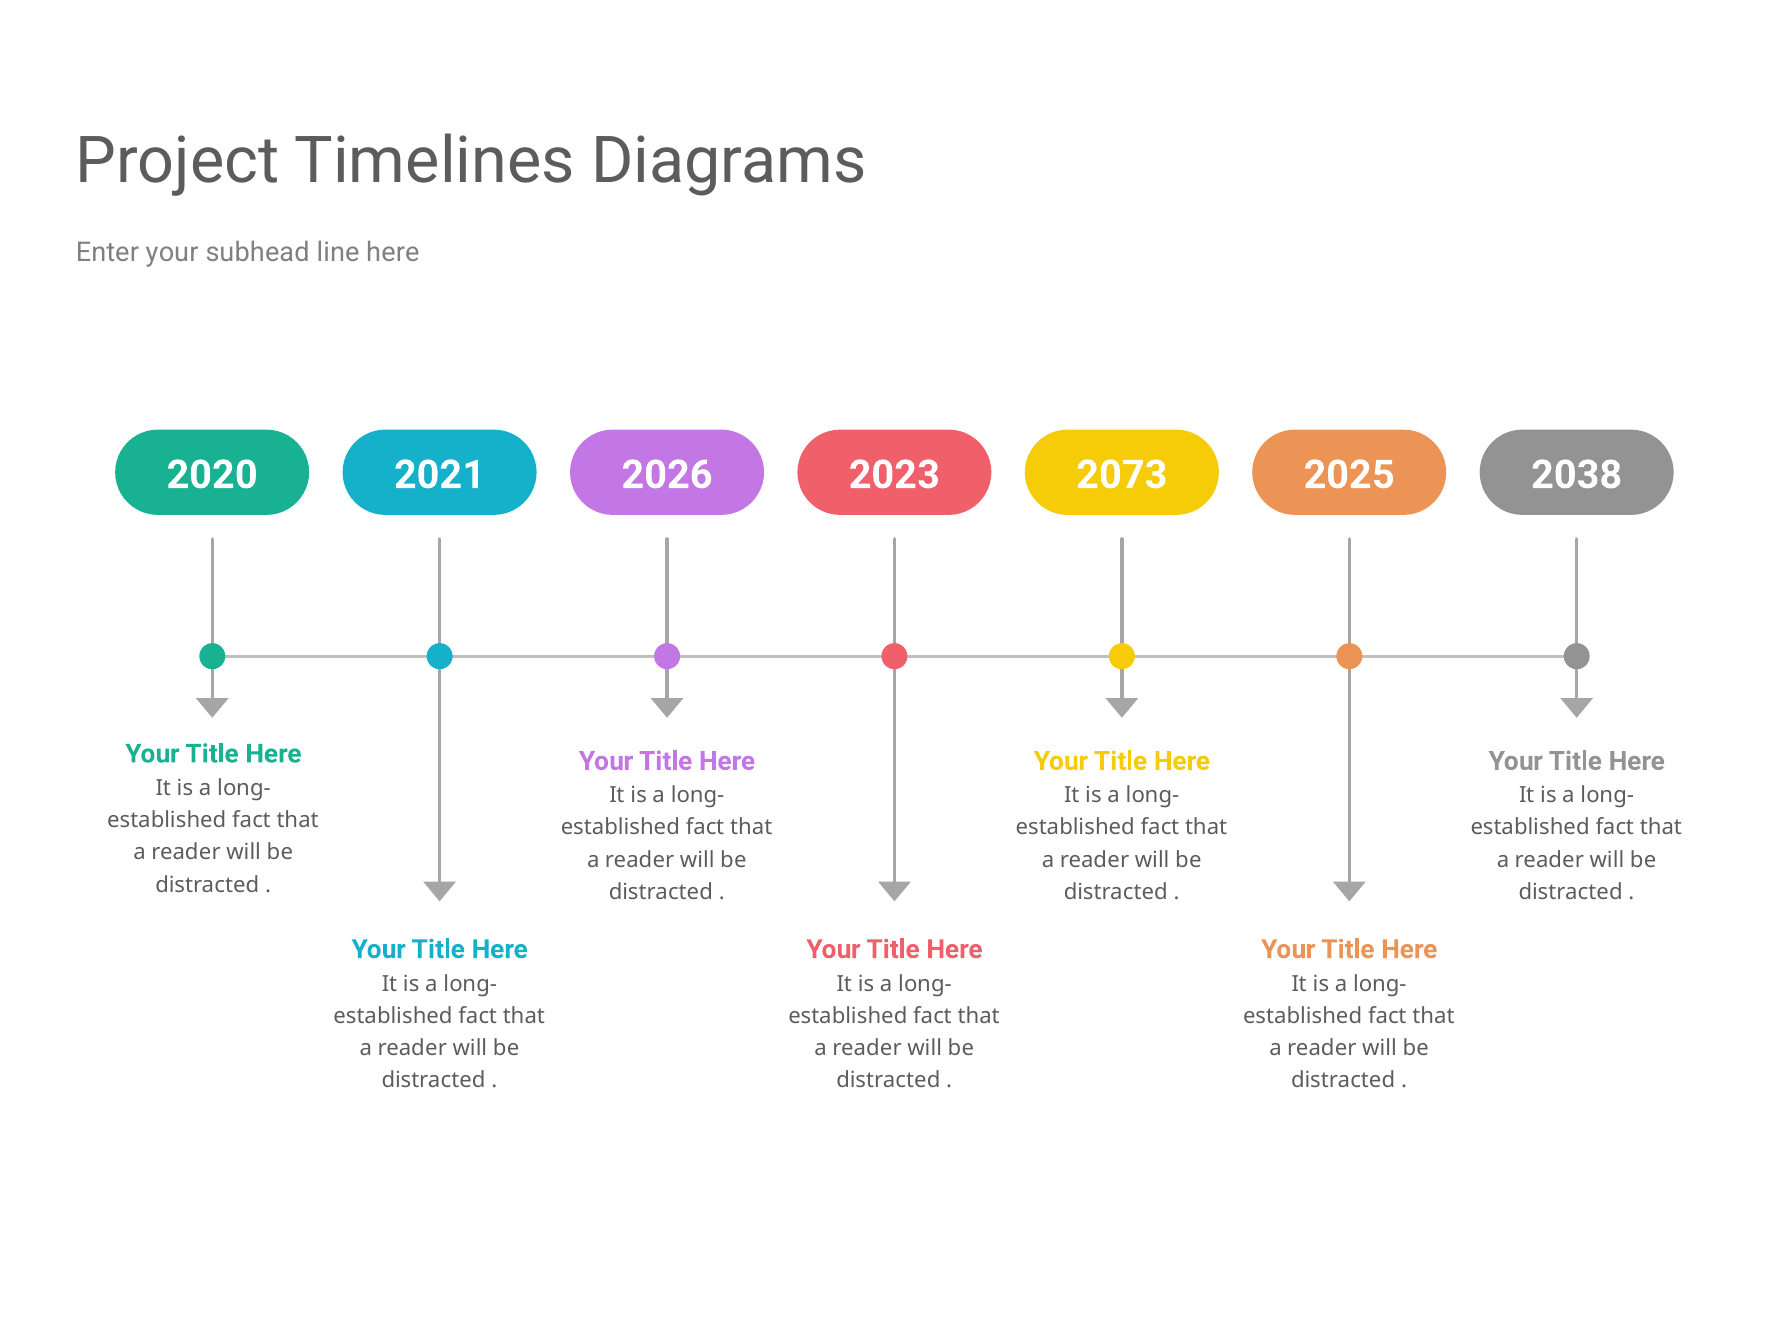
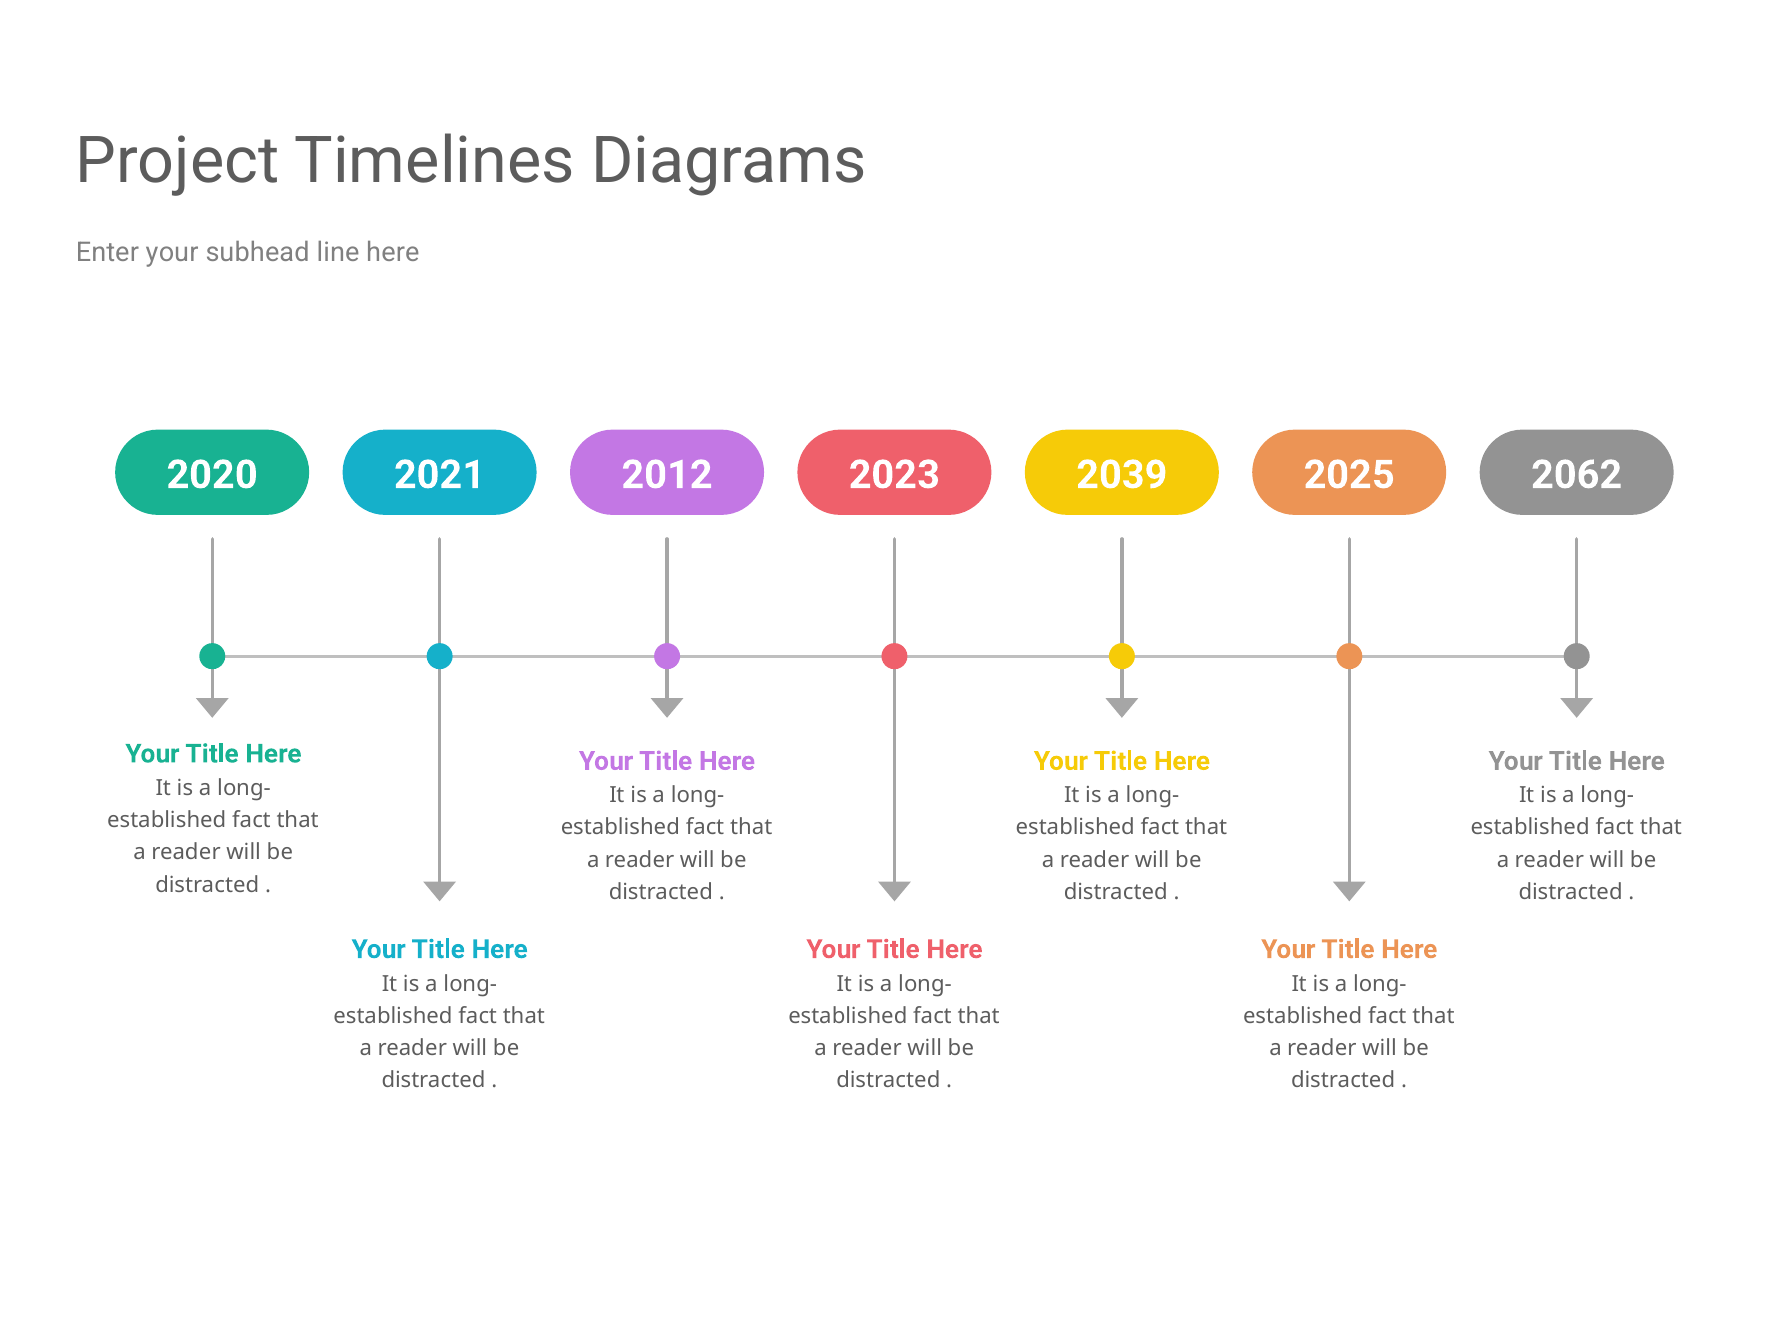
2026: 2026 -> 2012
2073: 2073 -> 2039
2038: 2038 -> 2062
